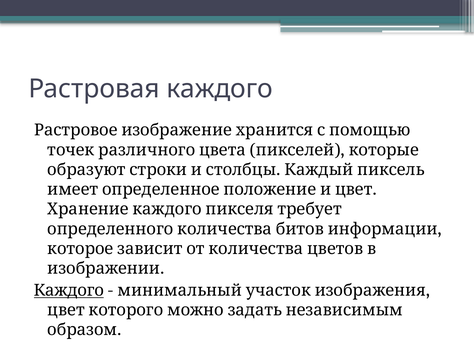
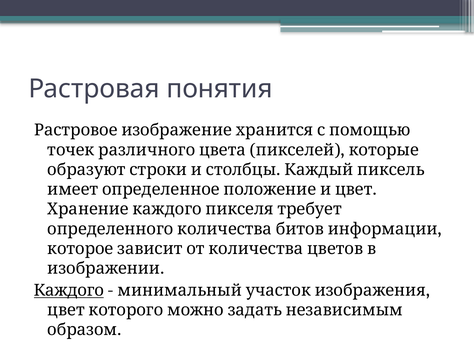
Растровая каждого: каждого -> понятия
